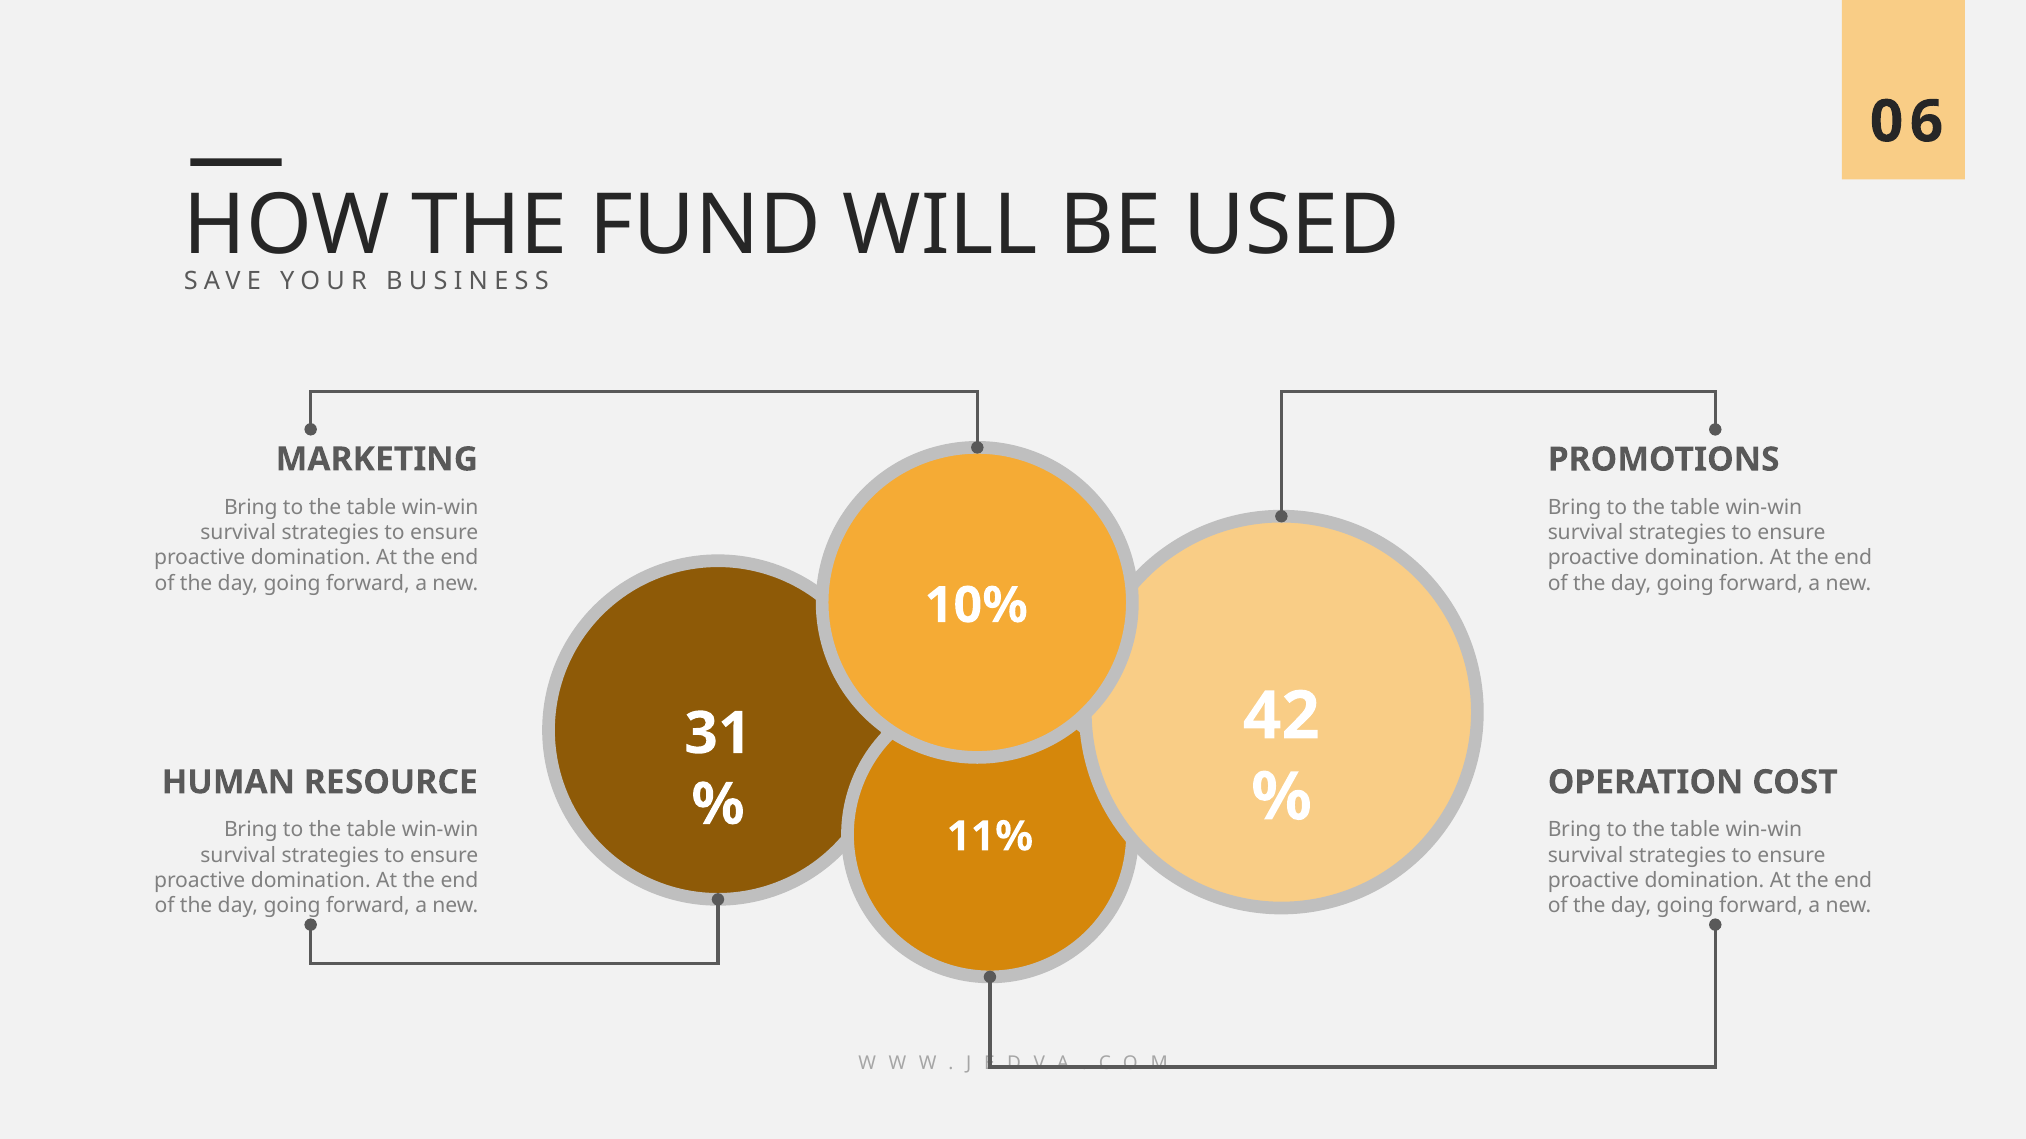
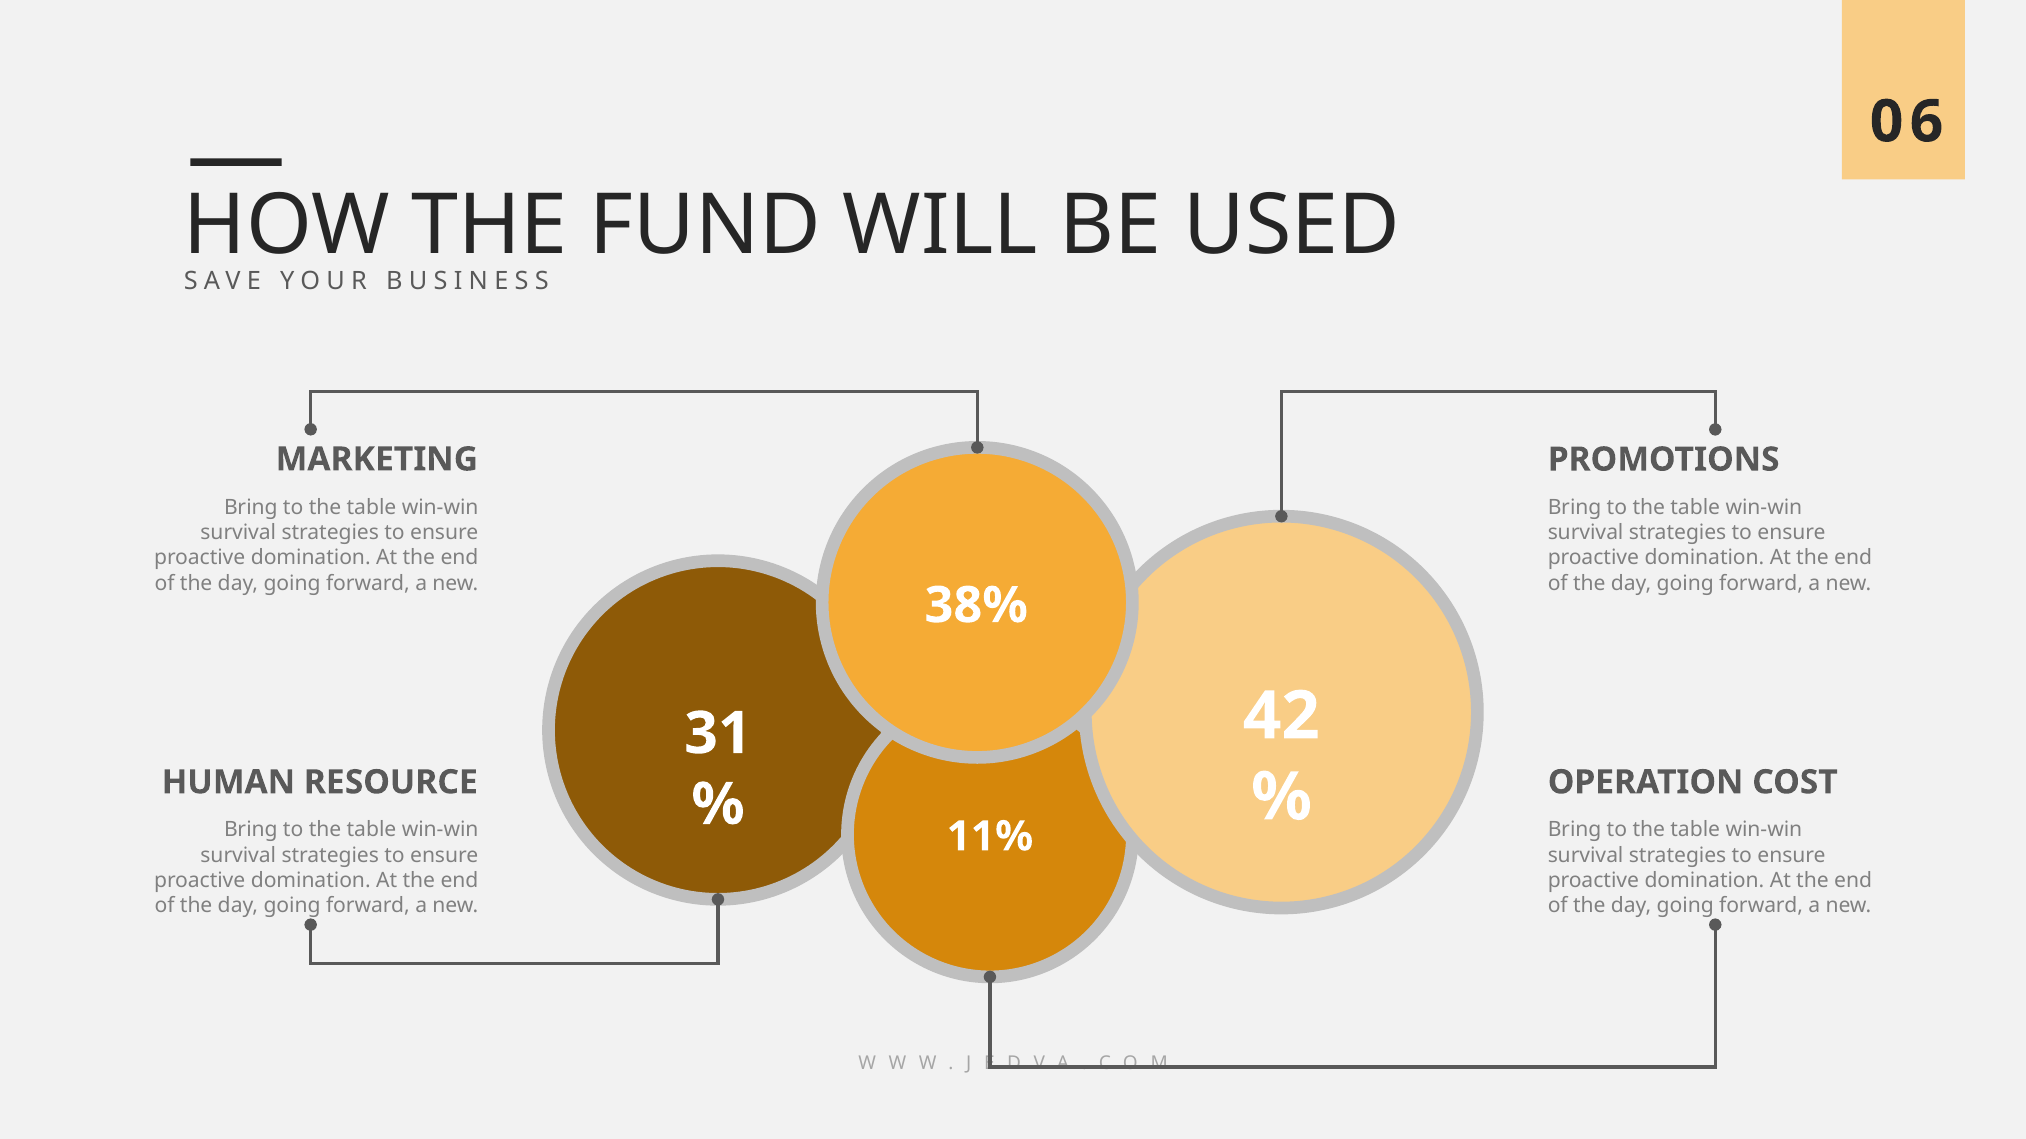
10%: 10% -> 38%
